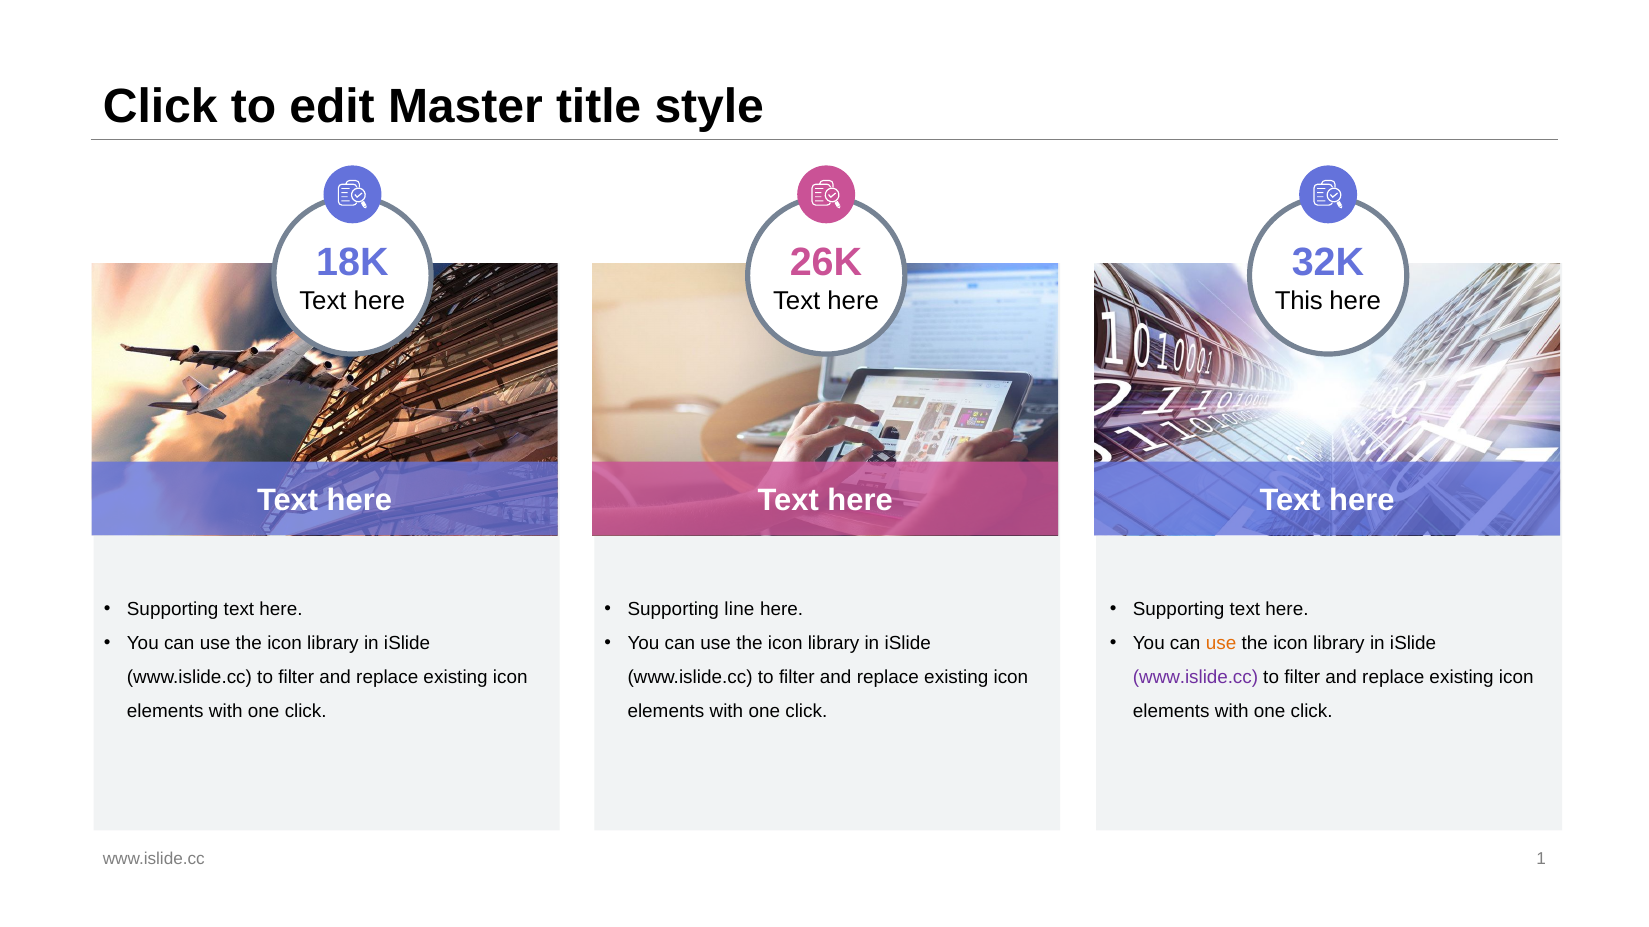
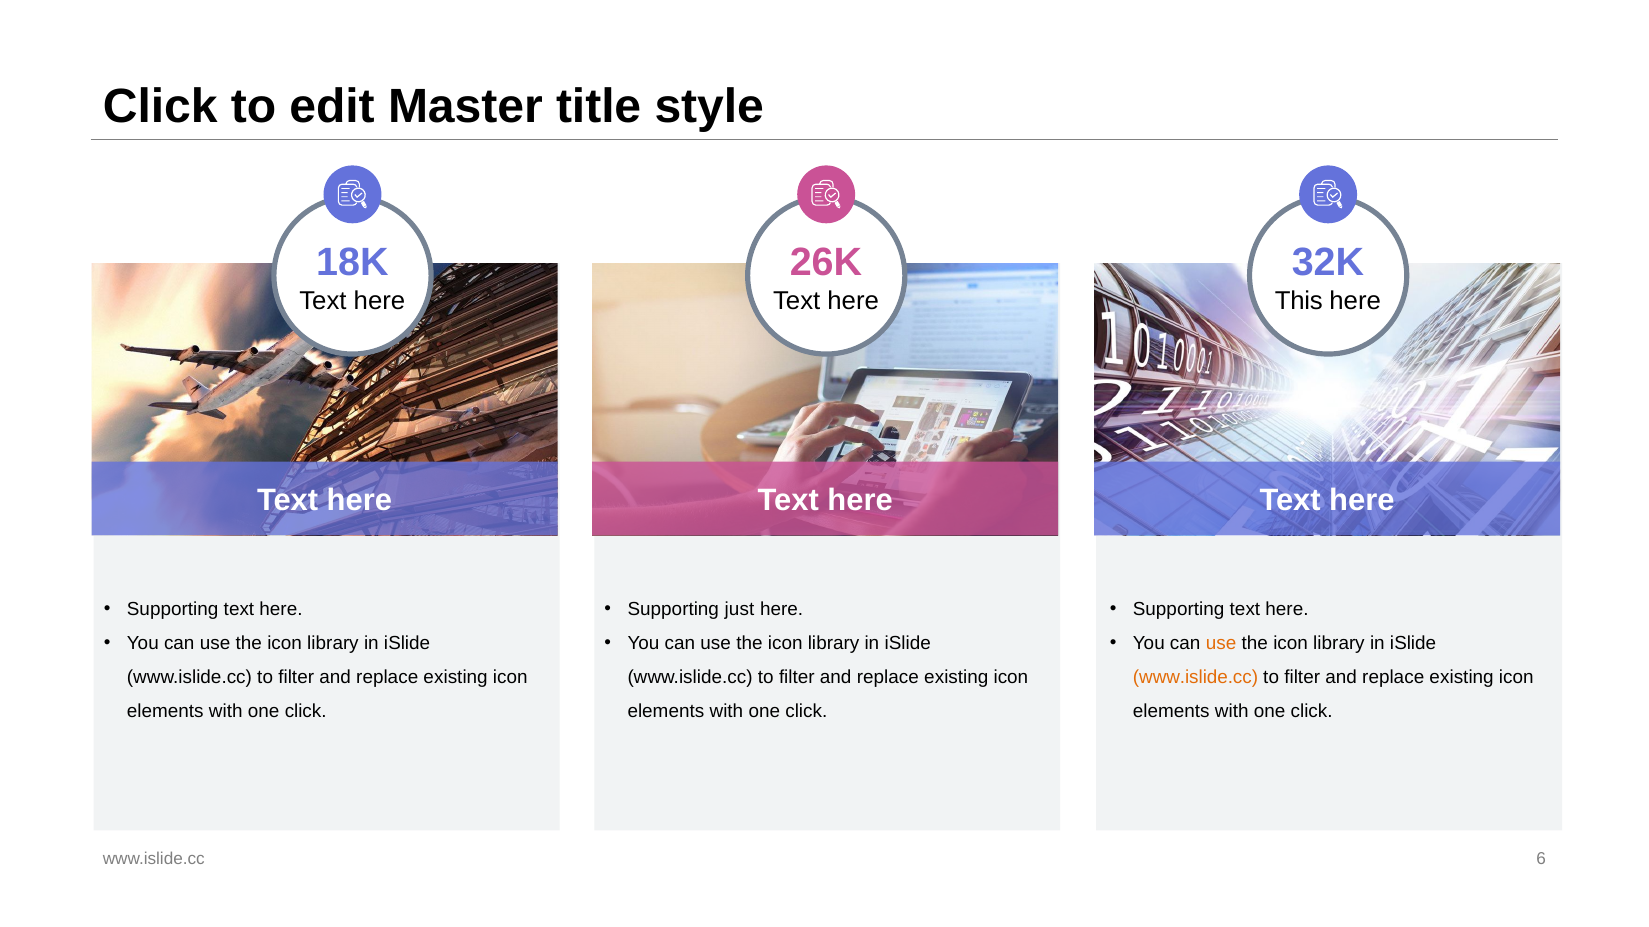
line: line -> just
www.islide.cc at (1195, 678) colour: purple -> orange
1: 1 -> 6
